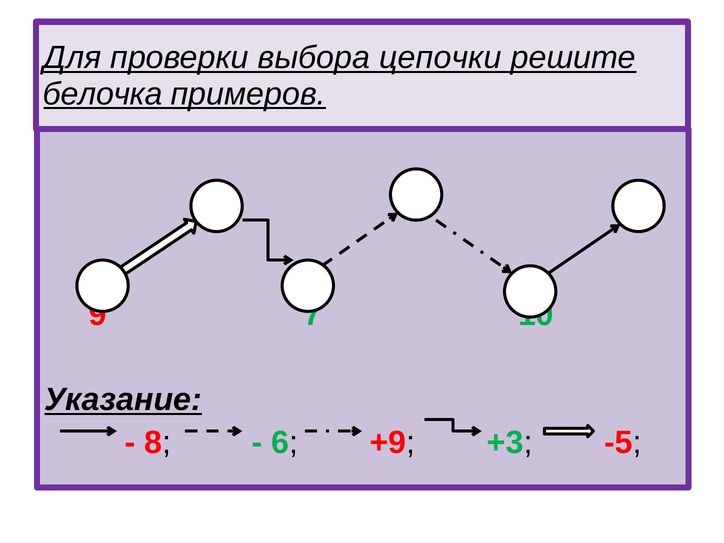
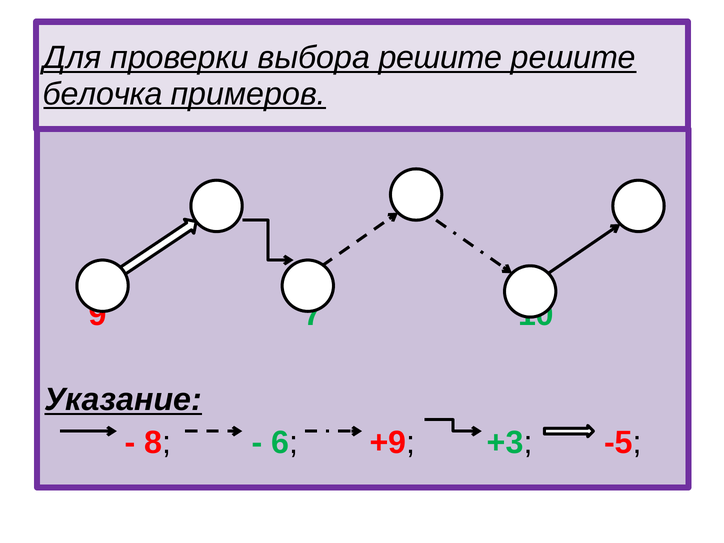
выбора цепочки: цепочки -> решите
